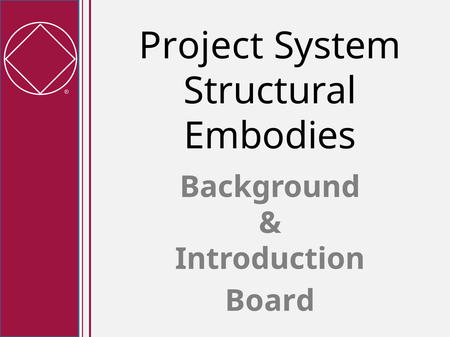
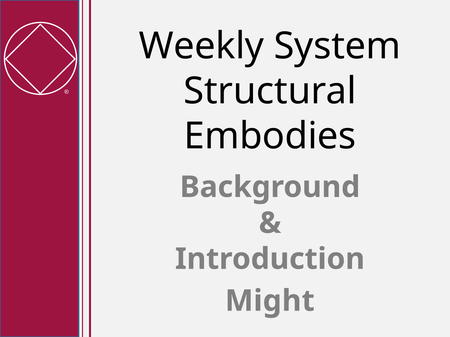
Project: Project -> Weekly
Board: Board -> Might
